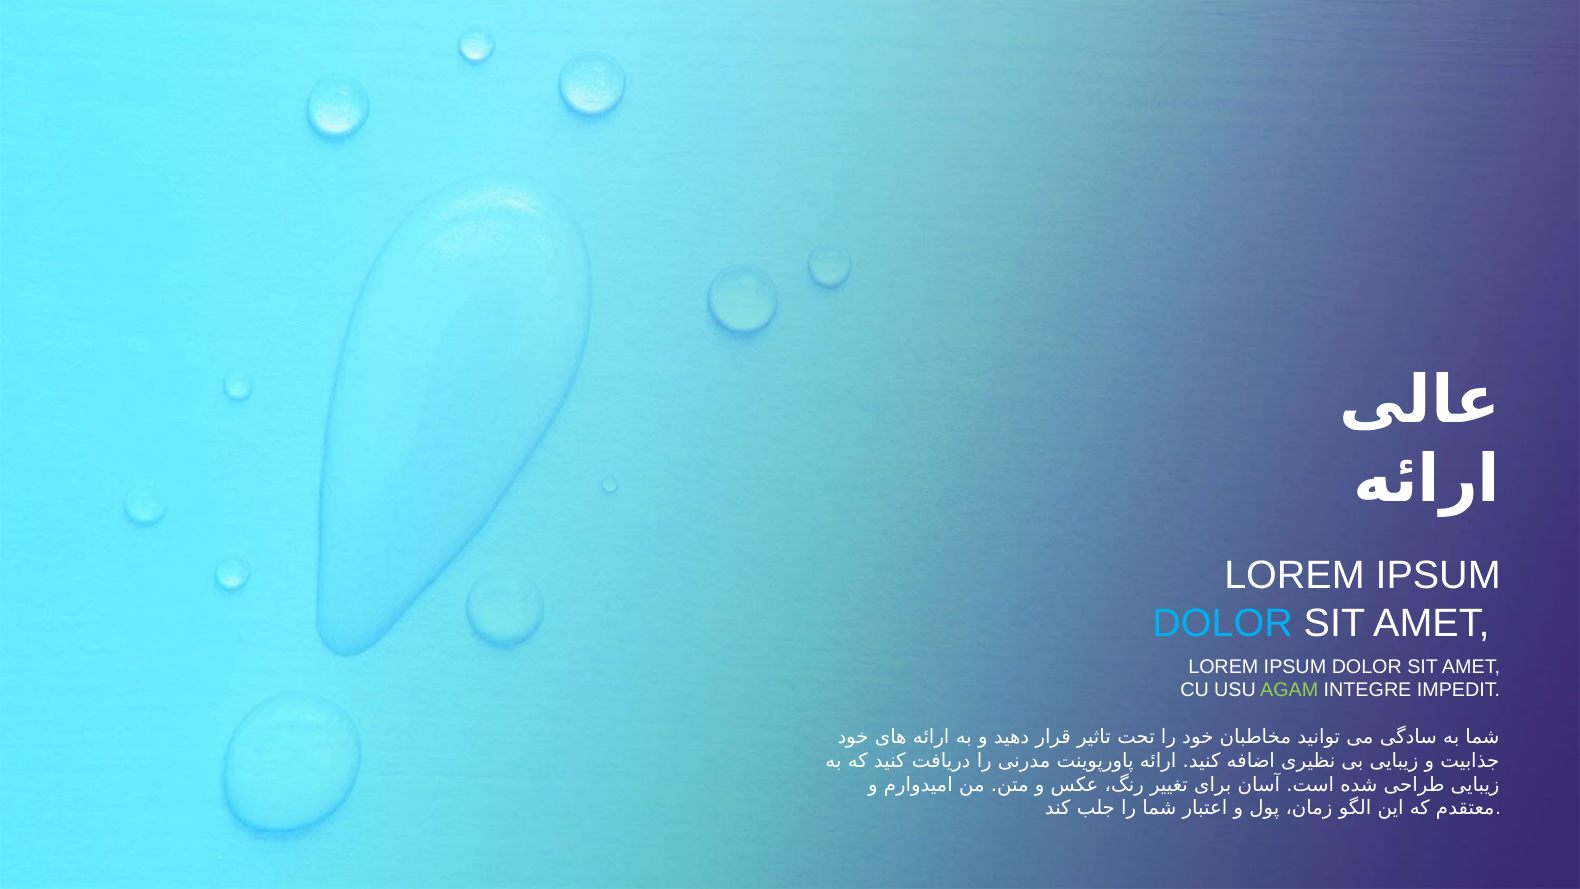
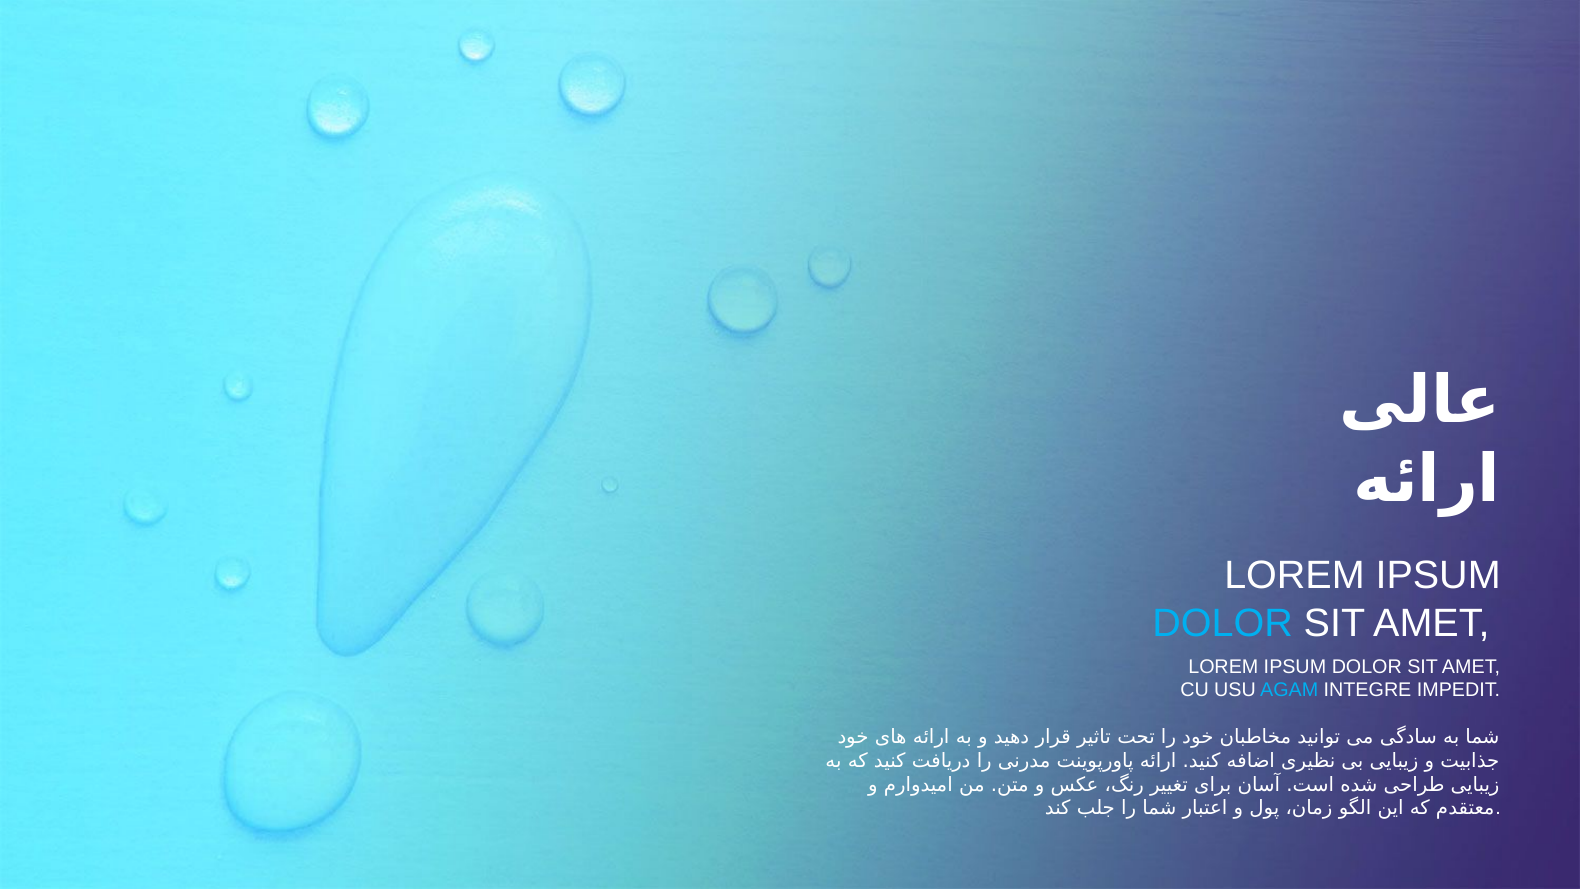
AGAM colour: light green -> light blue
